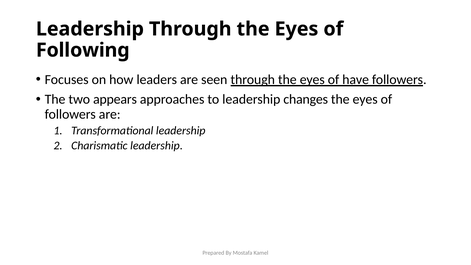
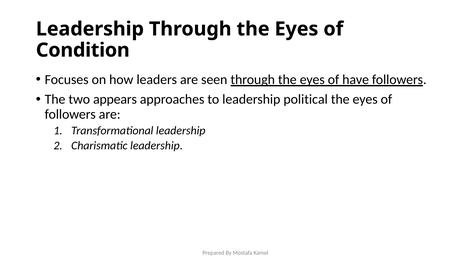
Following: Following -> Condition
changes: changes -> political
